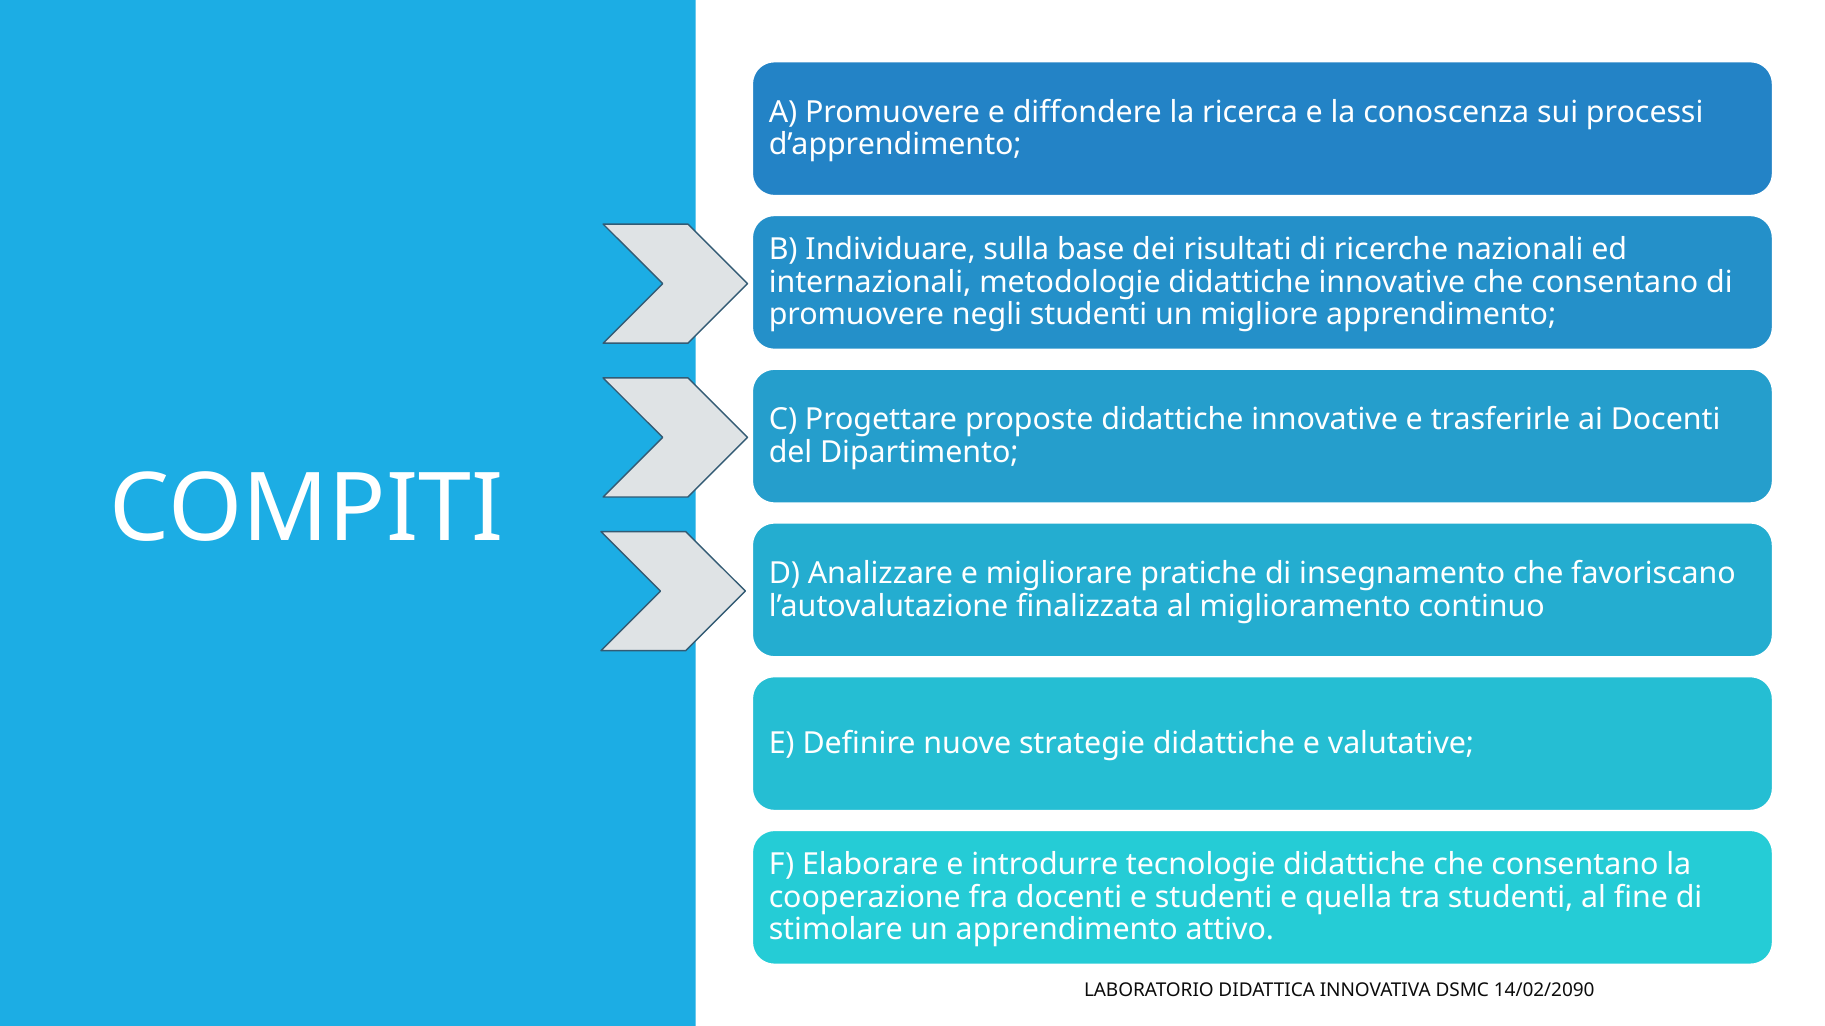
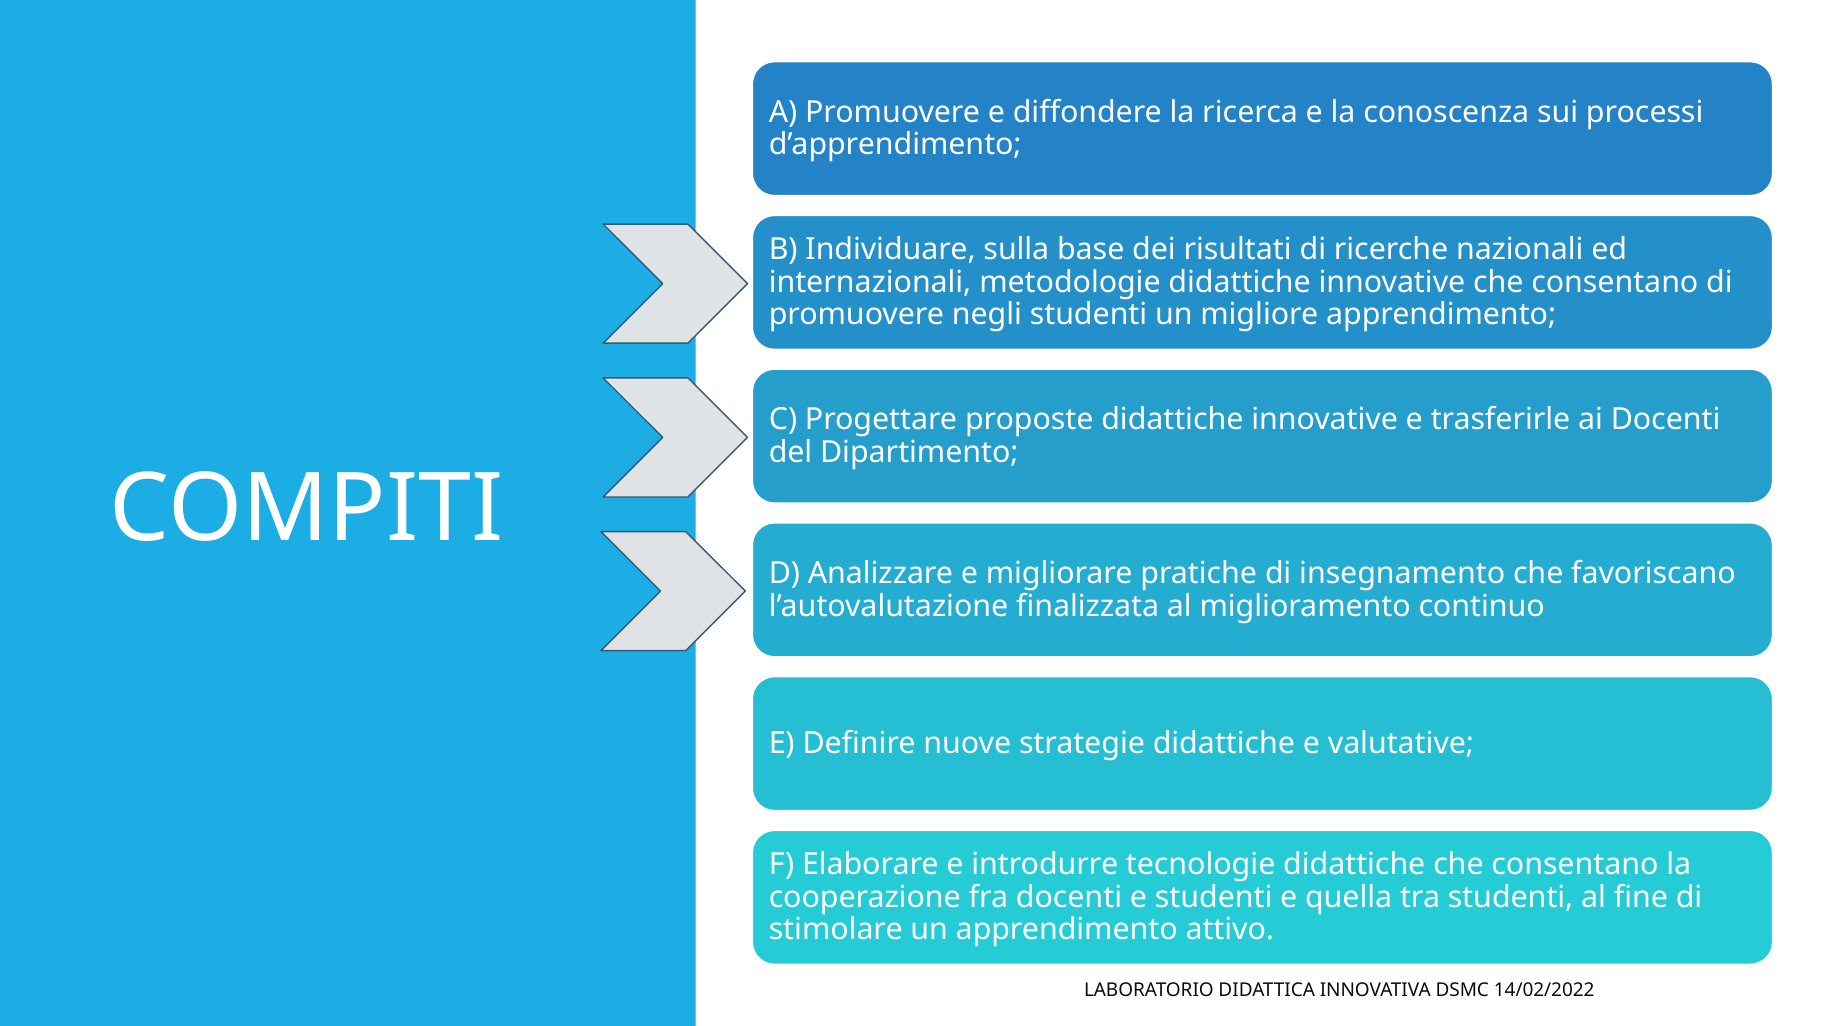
14/02/2090: 14/02/2090 -> 14/02/2022
